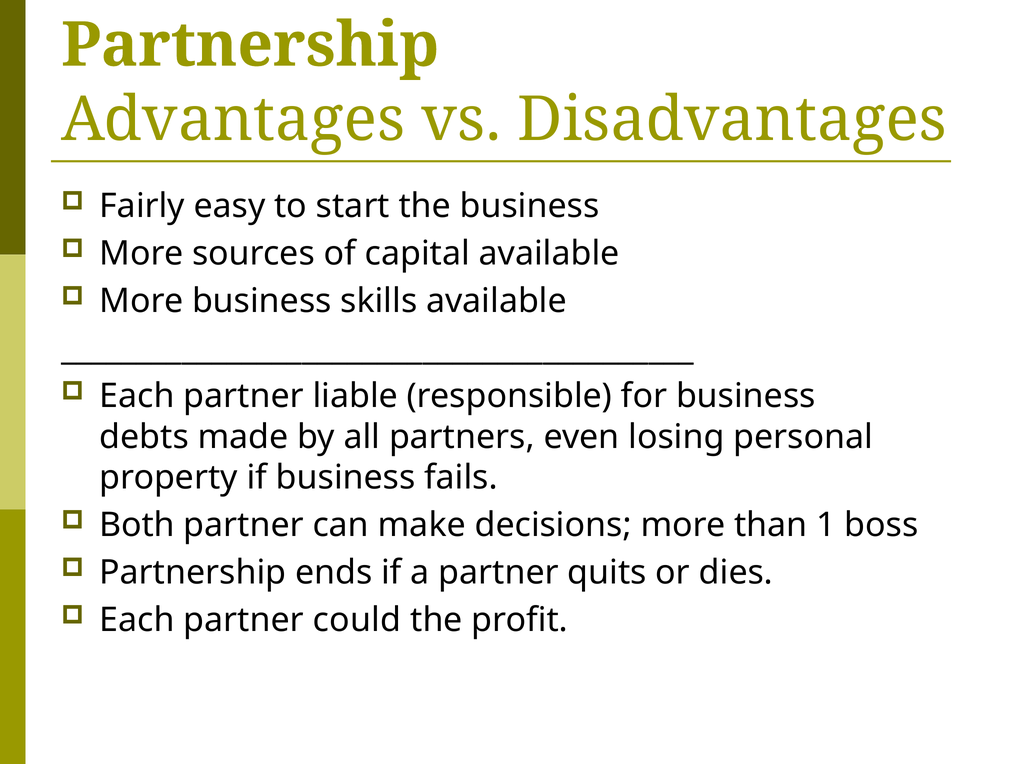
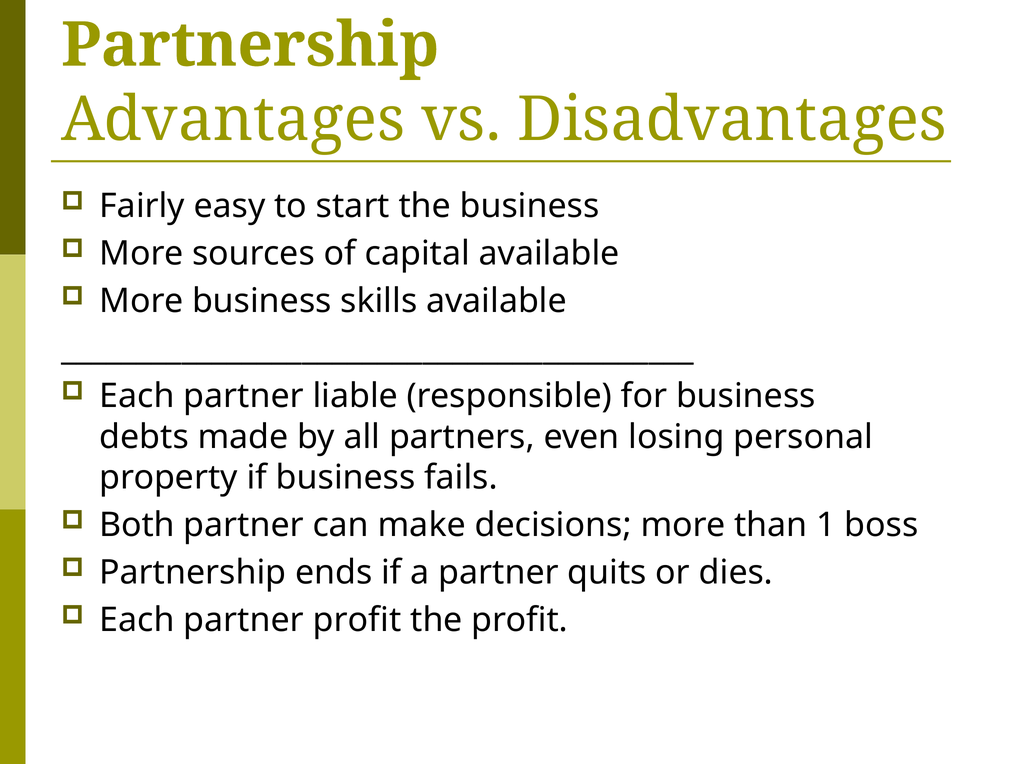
partner could: could -> profit
